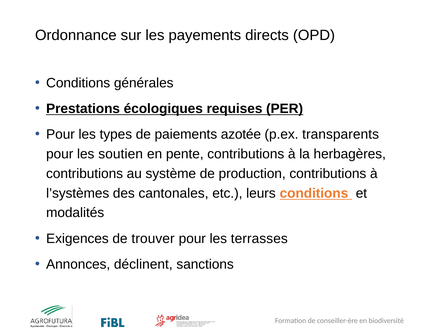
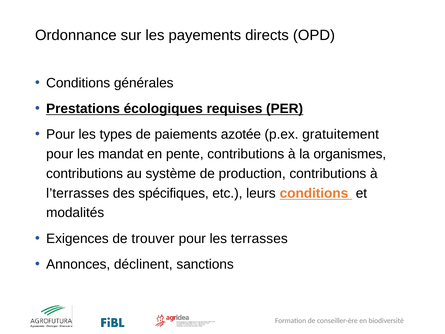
transparents: transparents -> gratuitement
soutien: soutien -> mandat
herbagères: herbagères -> organismes
l’systèmes: l’systèmes -> l’terrasses
cantonales: cantonales -> spécifiques
